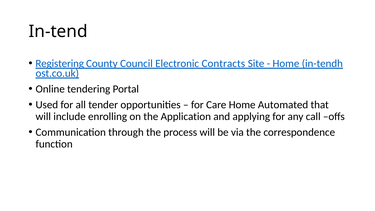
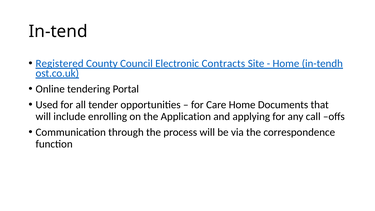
Registering: Registering -> Registered
Automated: Automated -> Documents
